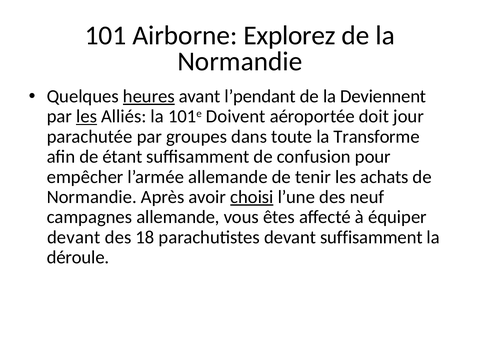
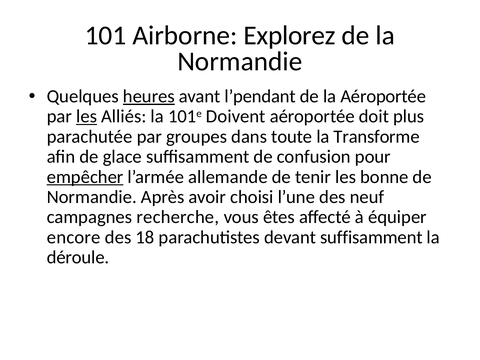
la Deviennent: Deviennent -> Aéroportée
jour: jour -> plus
étant: étant -> glace
empêcher underline: none -> present
achats: achats -> bonne
choisi underline: present -> none
campagnes allemande: allemande -> recherche
devant at (74, 237): devant -> encore
